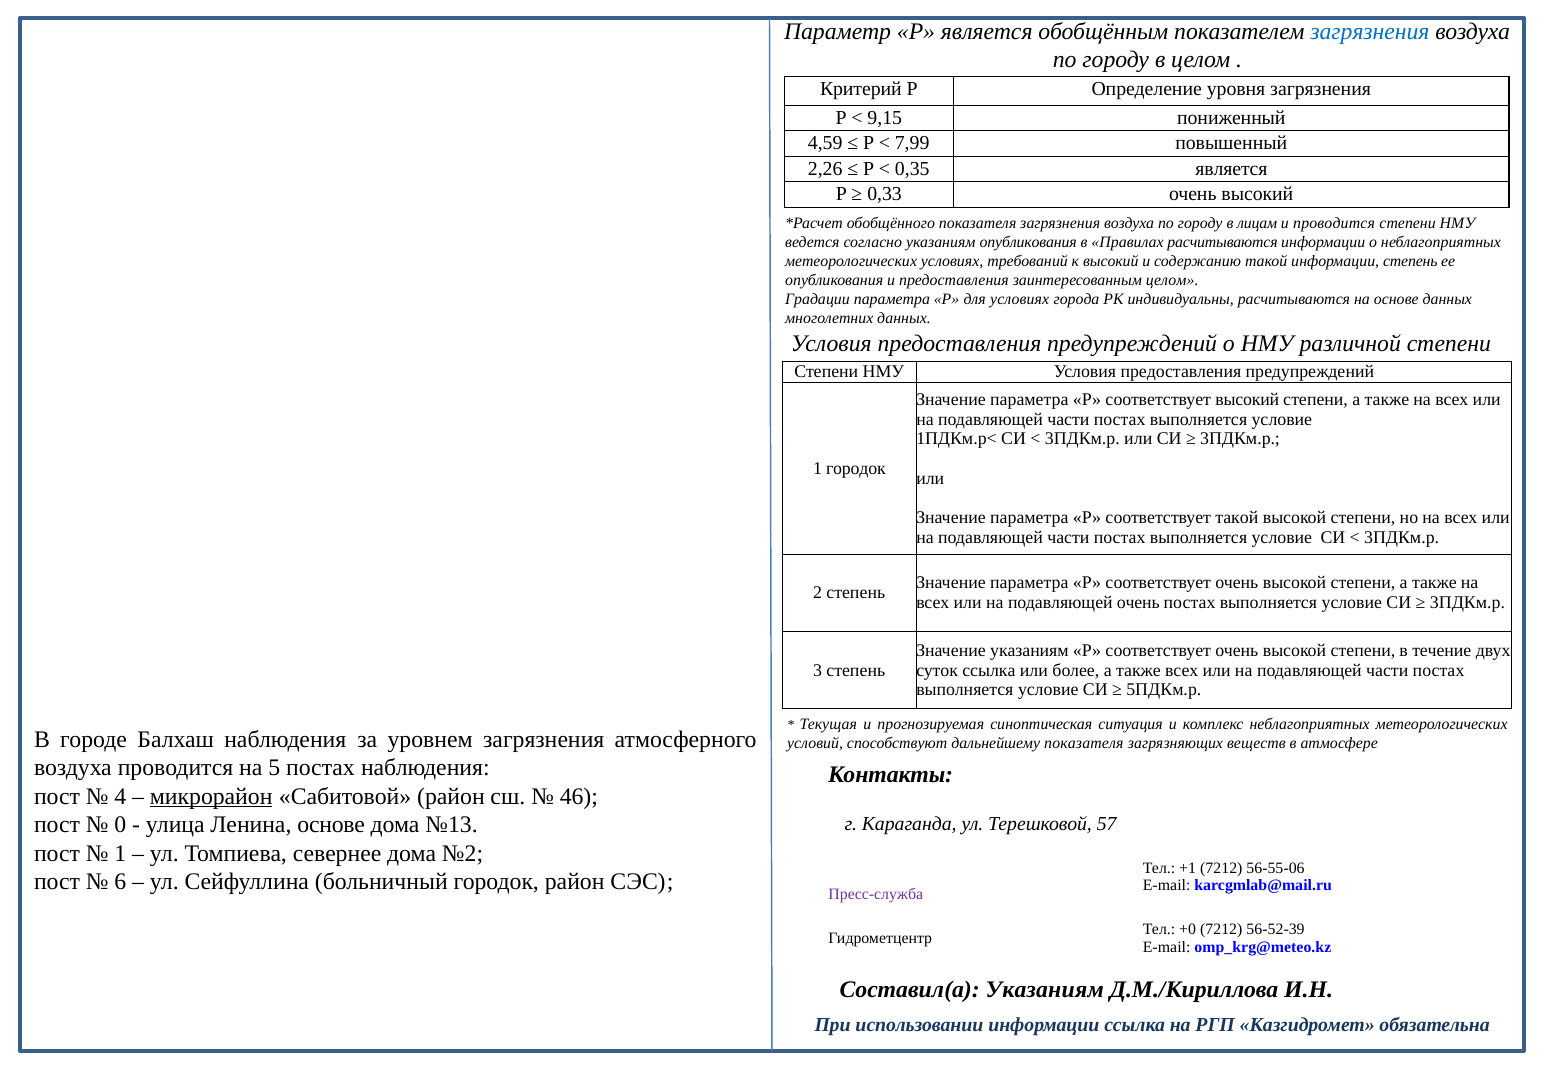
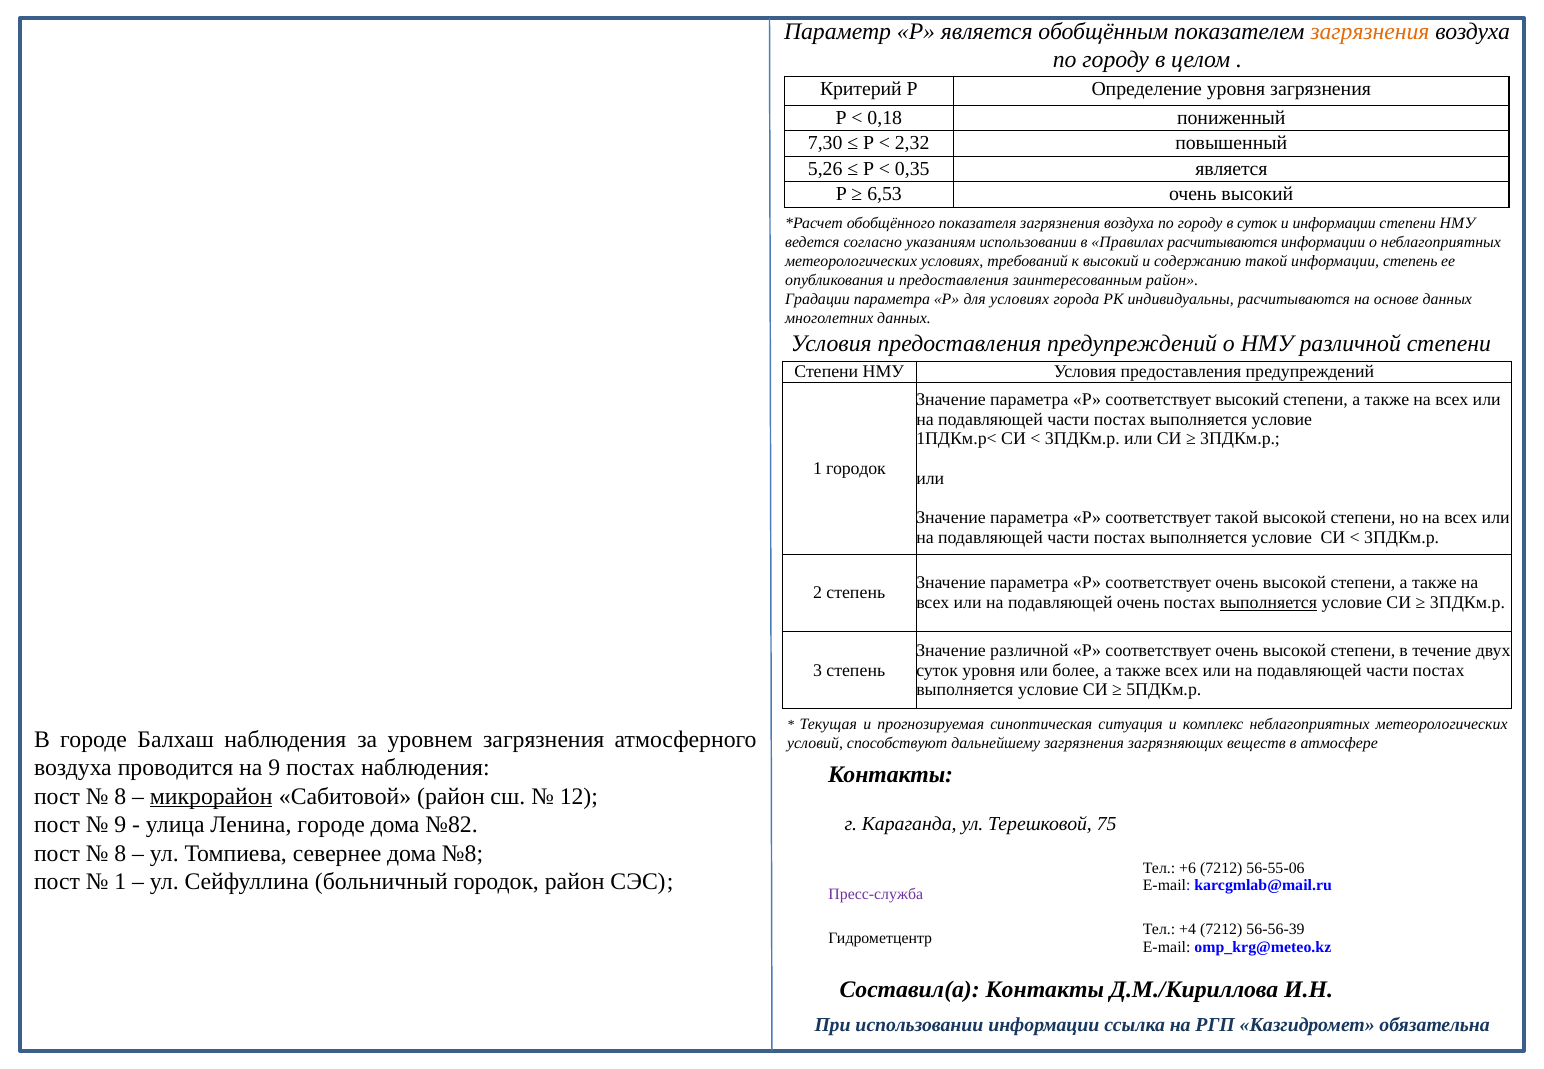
загрязнения at (1370, 31) colour: blue -> orange
9,15: 9,15 -> 0,18
4,59: 4,59 -> 7,30
7,99: 7,99 -> 2,32
2,26: 2,26 -> 5,26
0,33: 0,33 -> 6,53
в лицам: лицам -> суток
и проводится: проводится -> информации
указаниям опубликования: опубликования -> использовании
заинтересованным целом: целом -> район
выполняется at (1268, 603) underline: none -> present
Значение указаниям: указаниям -> различной
суток ссылка: ссылка -> уровня
дальнейшему показателя: показателя -> загрязнения
на 5: 5 -> 9
4 at (120, 796): 4 -> 8
46: 46 -> 12
0 at (120, 825): 0 -> 9
Ленина основе: основе -> городе
№13: №13 -> №82
57: 57 -> 75
1 at (120, 853): 1 -> 8
№2: №2 -> №8
+1: +1 -> +6
6 at (120, 882): 6 -> 1
+0: +0 -> +4
56-52-39: 56-52-39 -> 56-56-39
Составил(а Указаниям: Указаниям -> Контакты
